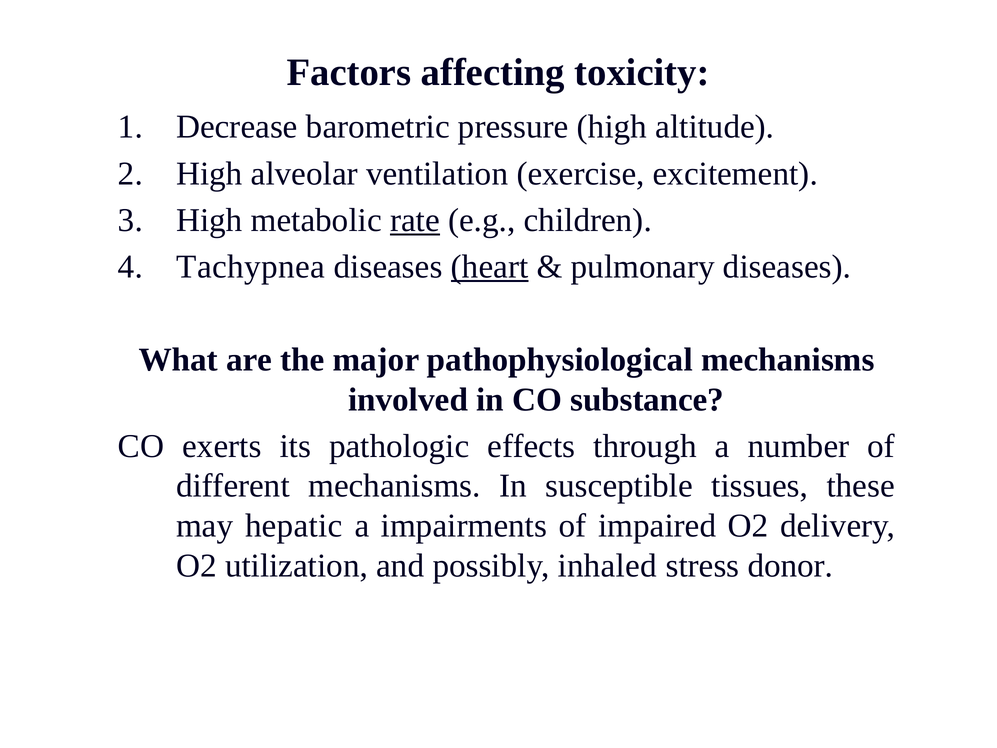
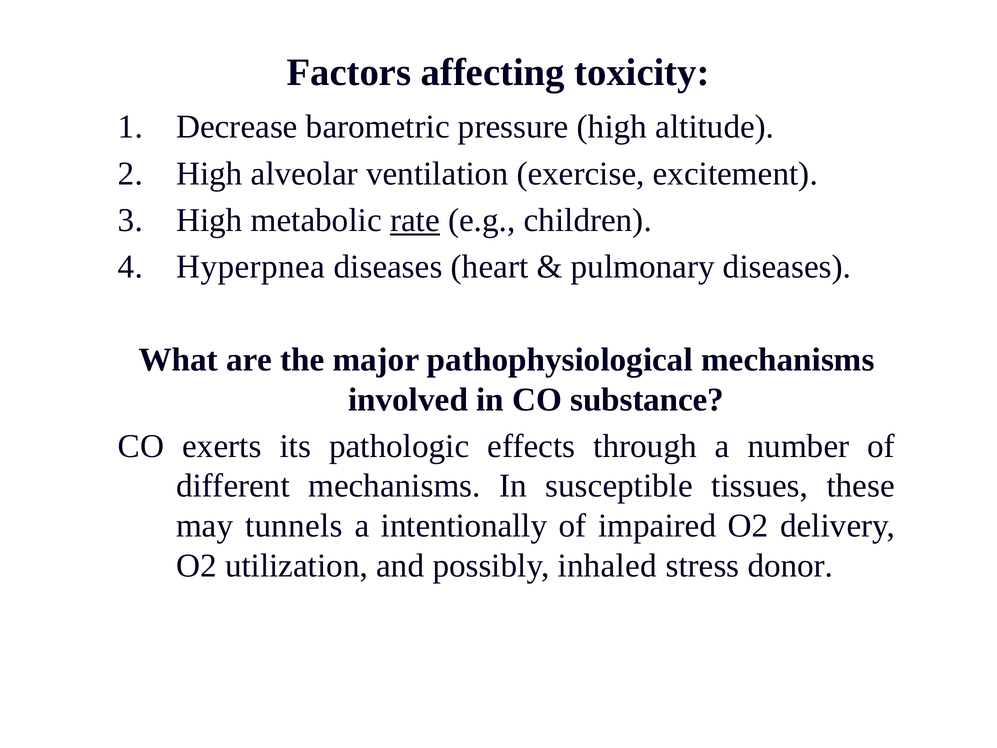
Tachypnea: Tachypnea -> Hyperpnea
heart underline: present -> none
hepatic: hepatic -> tunnels
impairments: impairments -> intentionally
